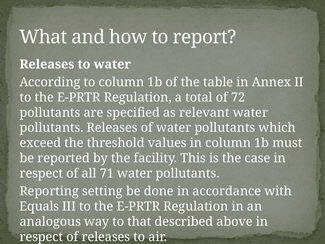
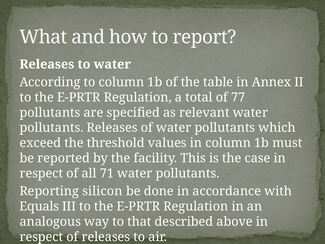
72: 72 -> 77
setting: setting -> silicon
